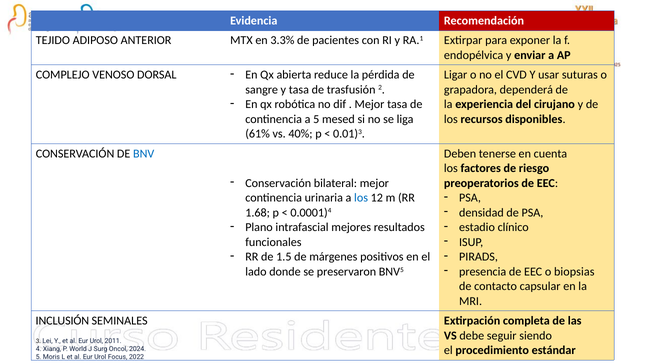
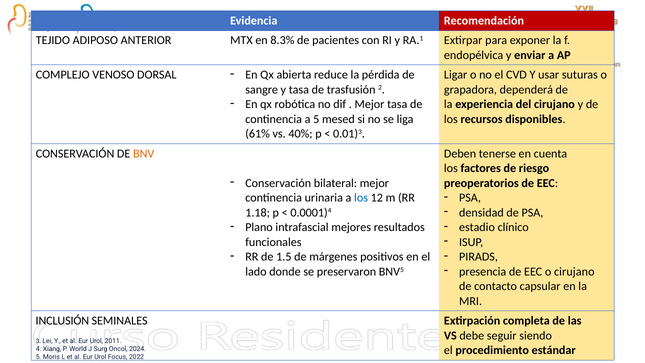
3.3%: 3.3% -> 8.3%
BNV colour: blue -> orange
1.68: 1.68 -> 1.18
o biopsias: biopsias -> cirujano
